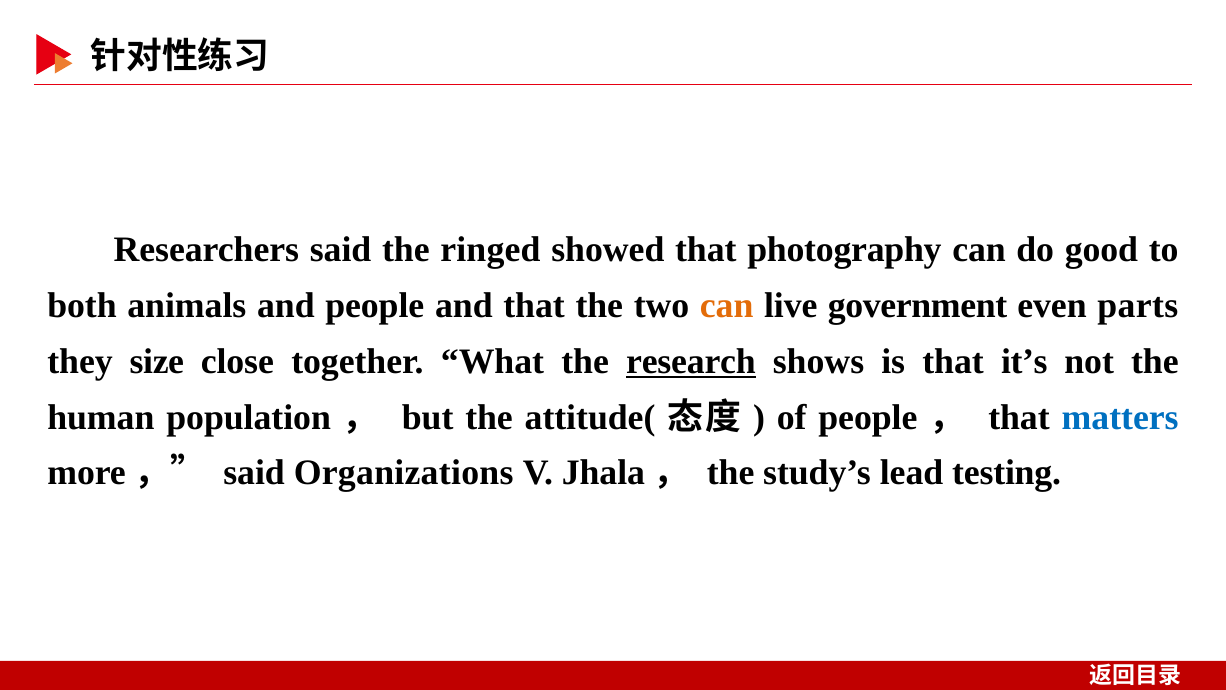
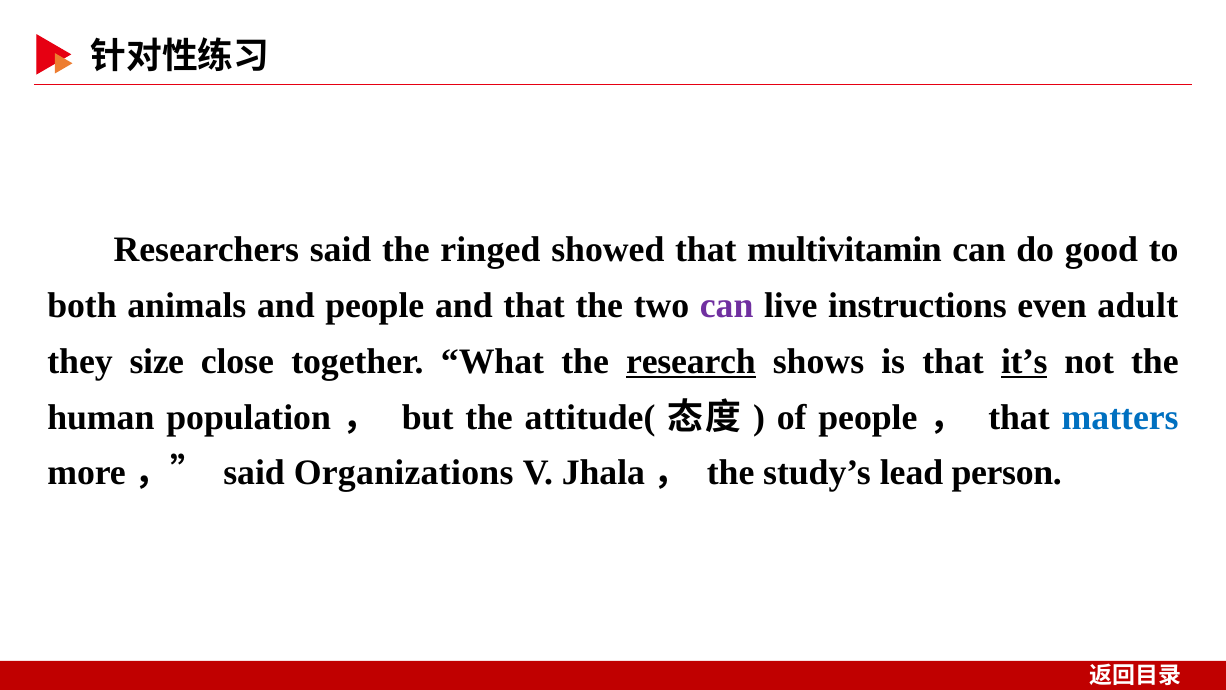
photography: photography -> multivitamin
can at (727, 305) colour: orange -> purple
government: government -> instructions
parts: parts -> adult
it’s underline: none -> present
testing: testing -> person
